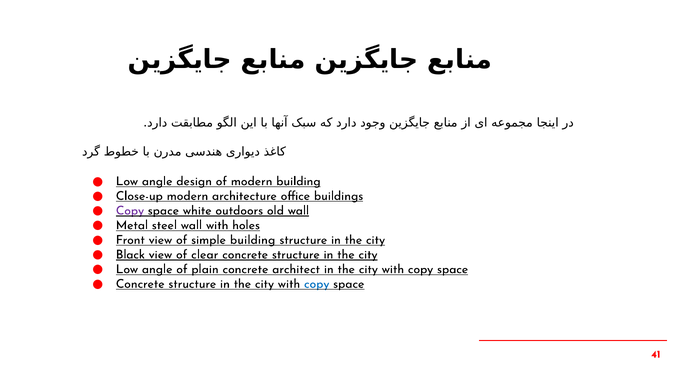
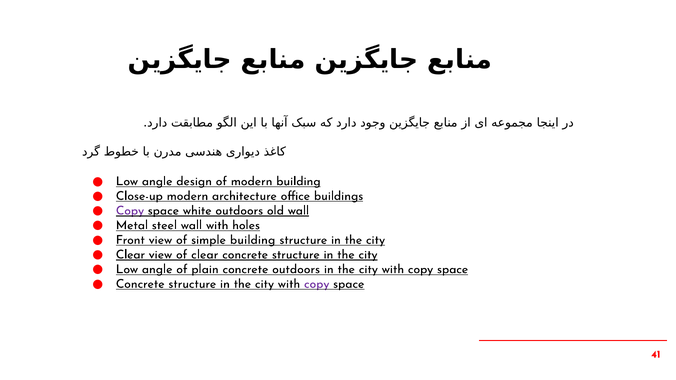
Black at (130, 255): Black -> Clear
concrete architect: architect -> outdoors
copy at (317, 284) colour: blue -> purple
